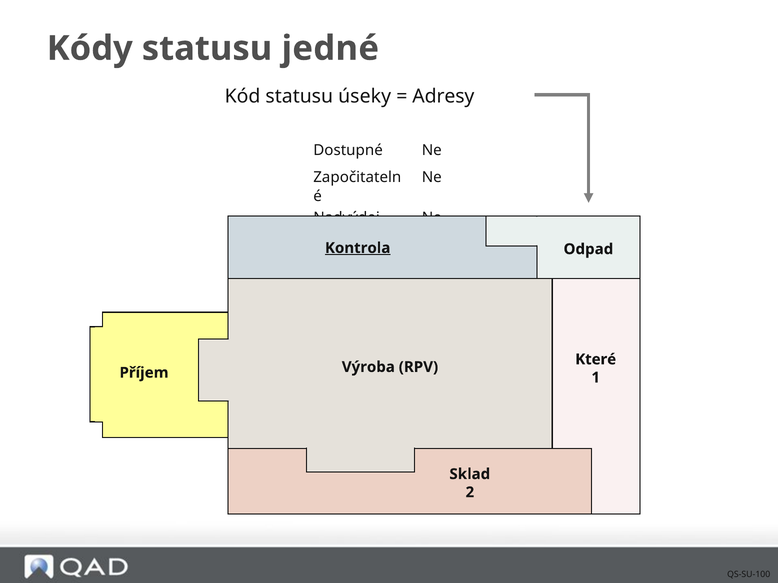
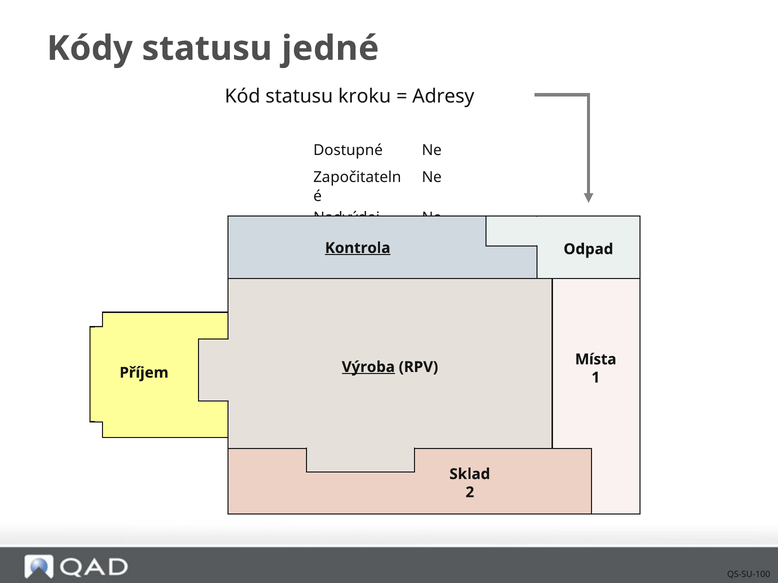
úseky: úseky -> kroku
Které: Které -> Místa
Výroba underline: none -> present
